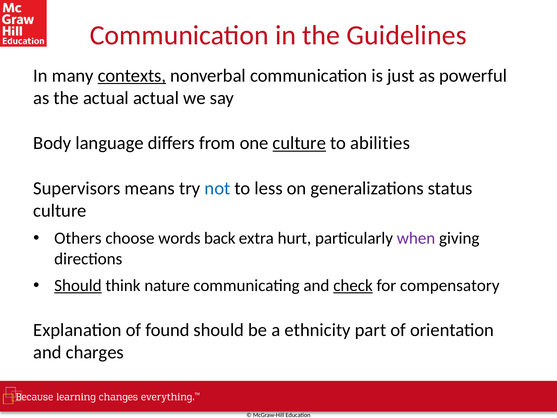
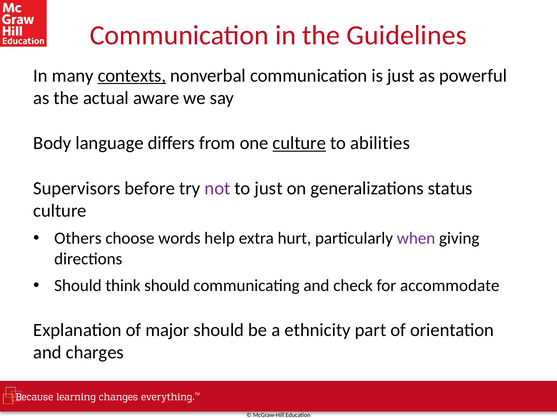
actual actual: actual -> aware
means: means -> before
not colour: blue -> purple
to less: less -> just
back: back -> help
Should at (78, 285) underline: present -> none
think nature: nature -> should
check underline: present -> none
compensatory: compensatory -> accommodate
found: found -> major
